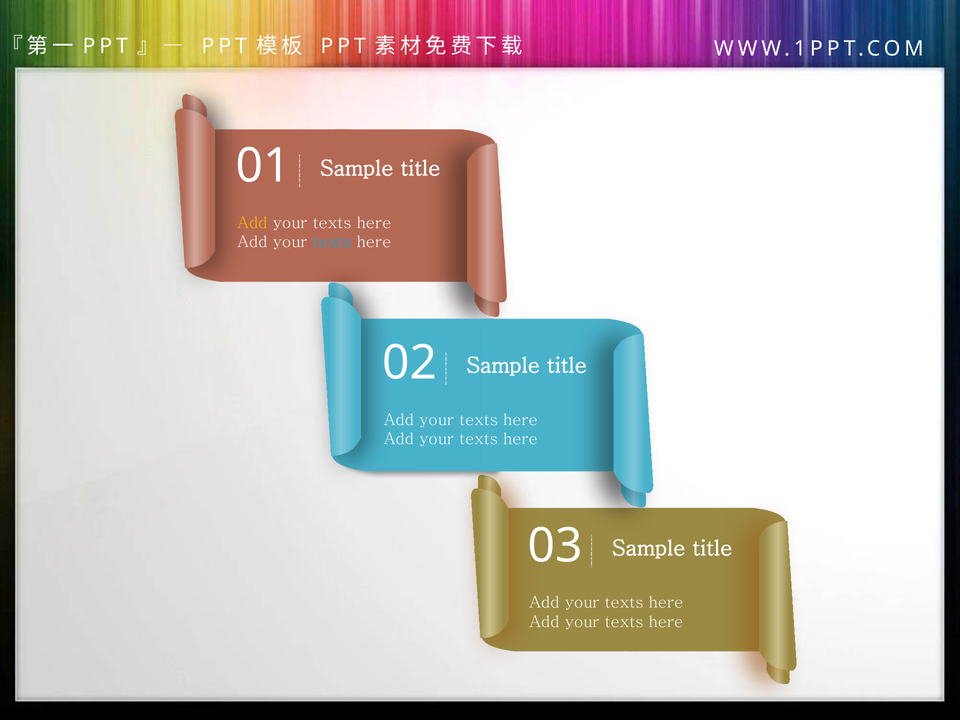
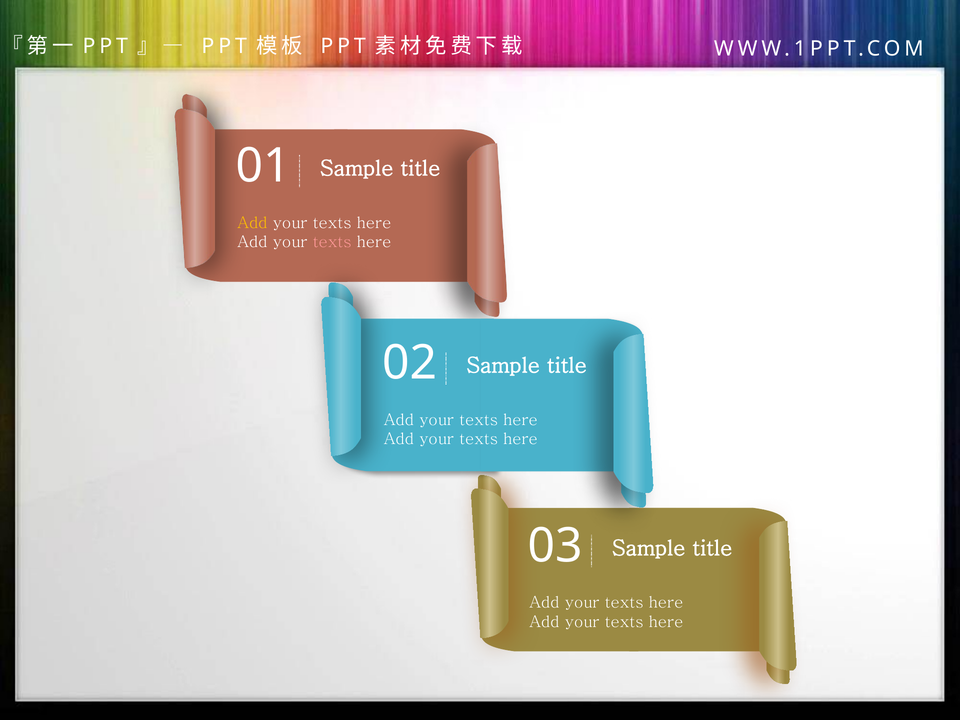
texts at (332, 242) colour: light blue -> pink
